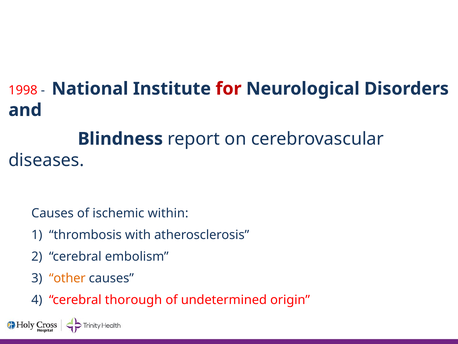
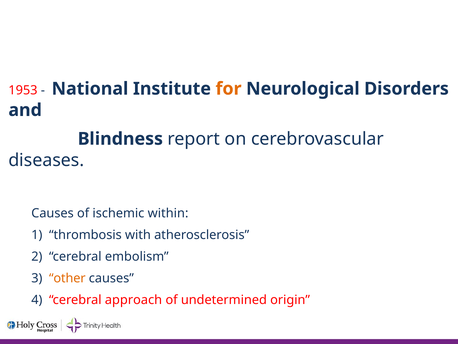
1998: 1998 -> 1953
for colour: red -> orange
thorough: thorough -> approach
